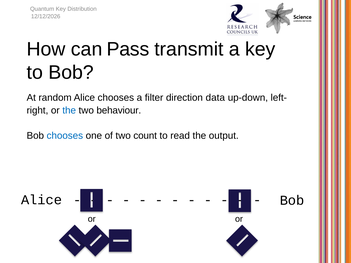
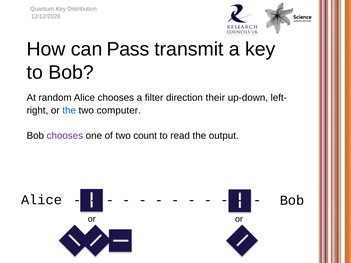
data: data -> their
behaviour: behaviour -> computer
chooses at (65, 136) colour: blue -> purple
